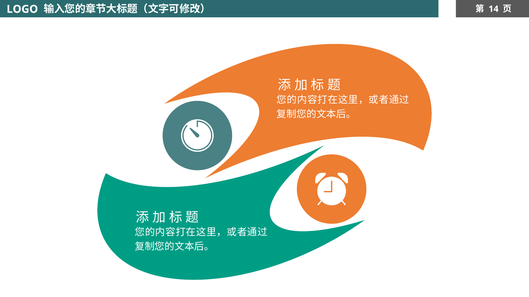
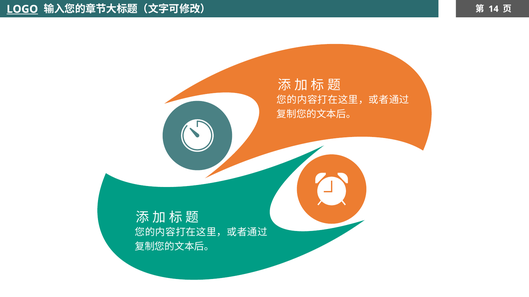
LOGO underline: none -> present
